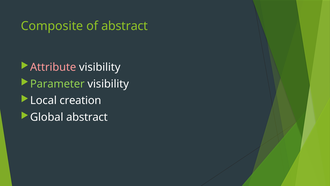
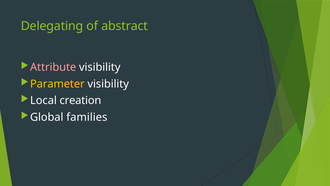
Composite: Composite -> Delegating
Parameter colour: light green -> yellow
Global abstract: abstract -> families
